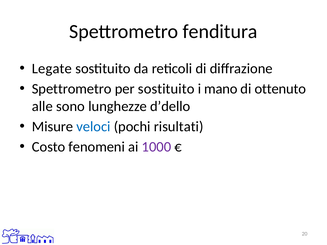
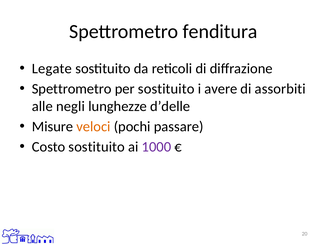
mano: mano -> avere
ottenuto: ottenuto -> assorbiti
sono: sono -> negli
d’dello: d’dello -> d’delle
veloci colour: blue -> orange
risultati: risultati -> passare
Costo fenomeni: fenomeni -> sostituito
